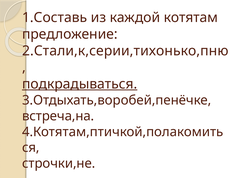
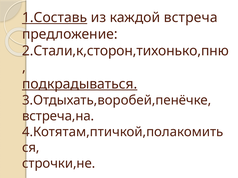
1.Составь underline: none -> present
котятам: котятам -> встреча
2.Стали,к,серии,тихонько,пню: 2.Стали,к,серии,тихонько,пню -> 2.Стали,к,сторон,тихонько,пню
